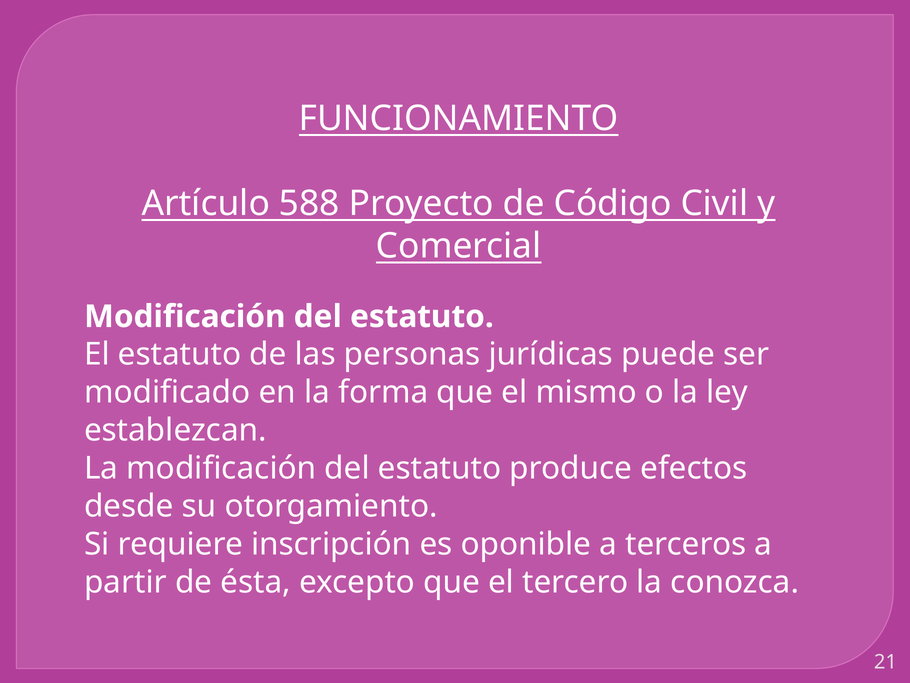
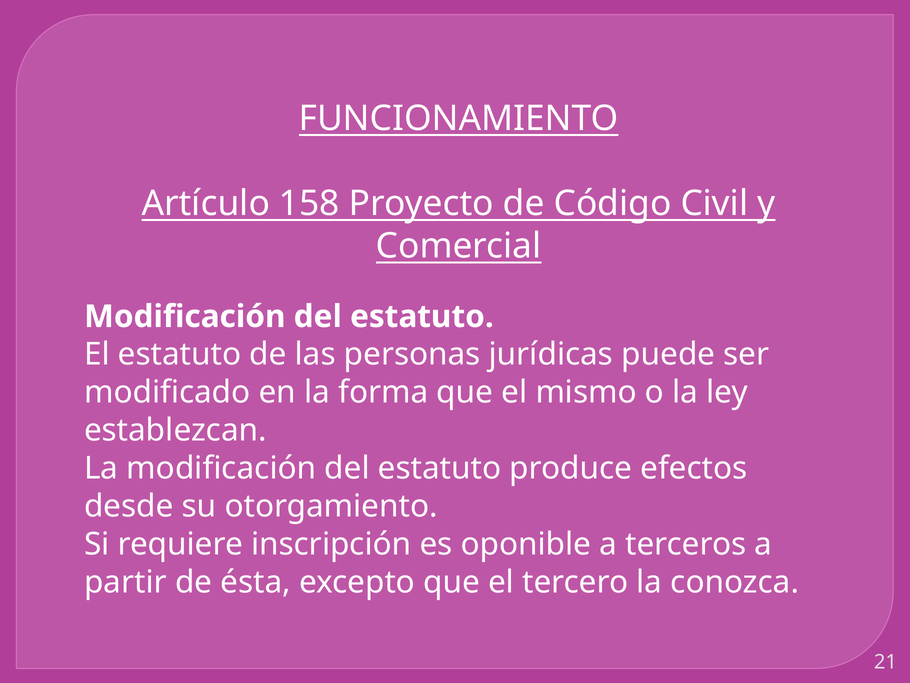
588: 588 -> 158
